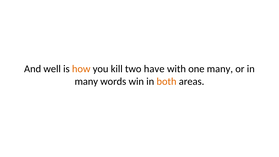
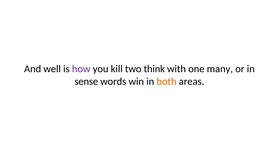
how colour: orange -> purple
have: have -> think
many at (86, 81): many -> sense
